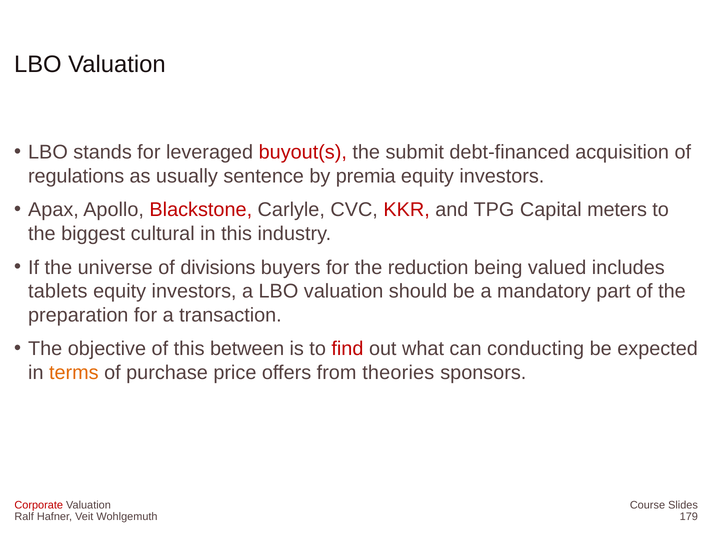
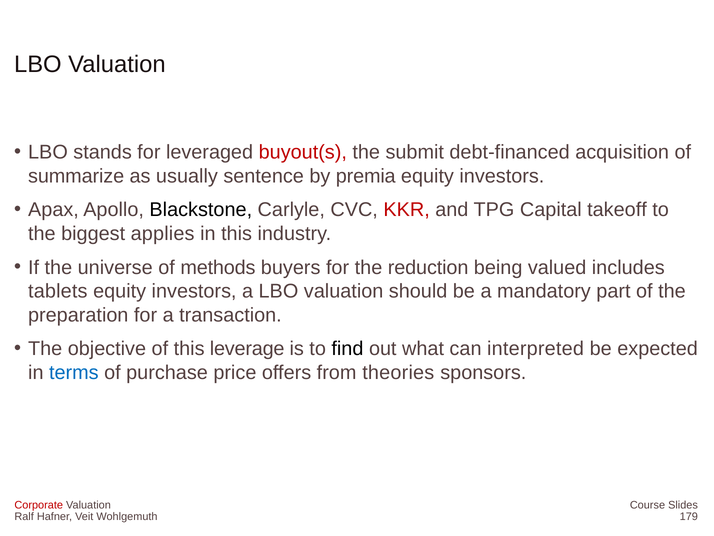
regulations: regulations -> summarize
Blackstone colour: red -> black
meters: meters -> takeoff
cultural: cultural -> applies
divisions: divisions -> methods
between: between -> leverage
find colour: red -> black
conducting: conducting -> interpreted
terms colour: orange -> blue
